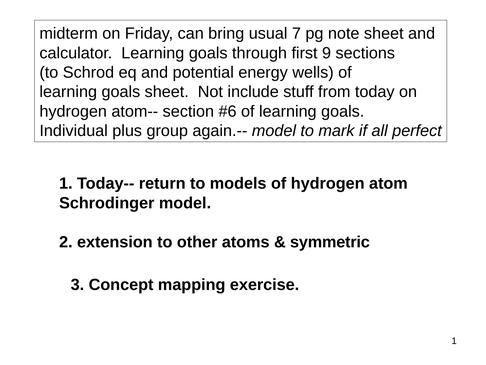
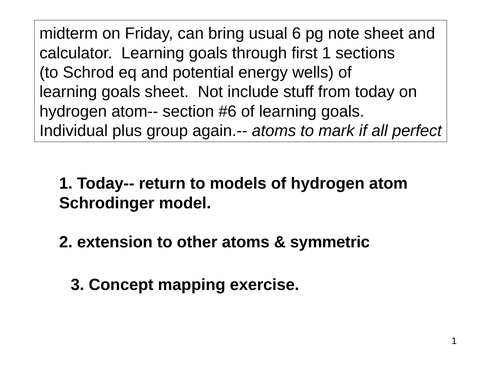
7: 7 -> 6
first 9: 9 -> 1
again.-- model: model -> atoms
